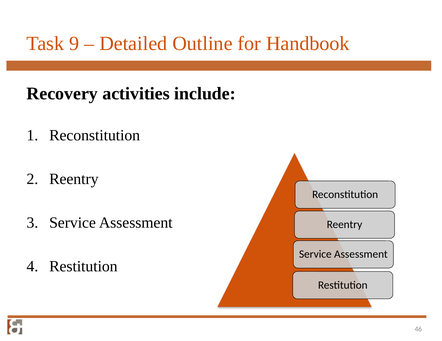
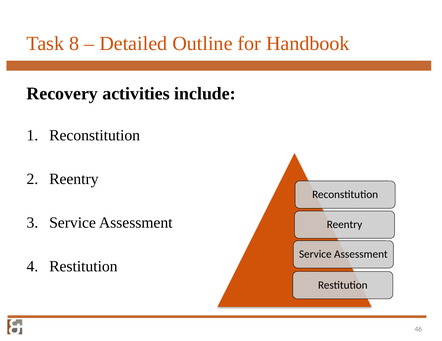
9: 9 -> 8
